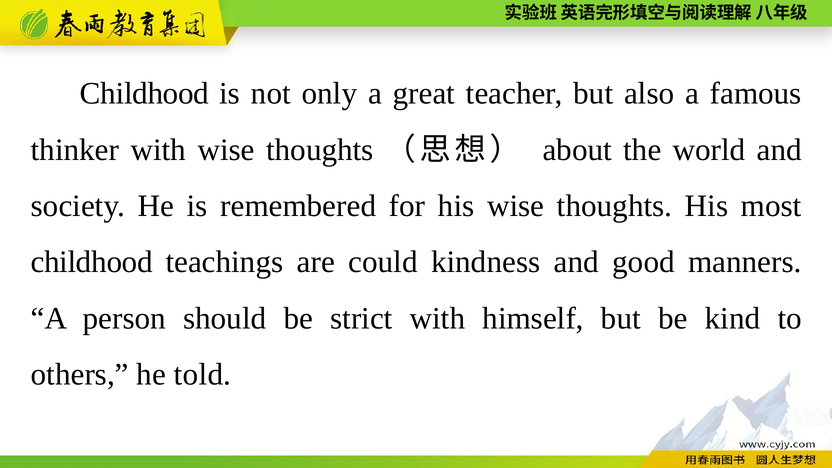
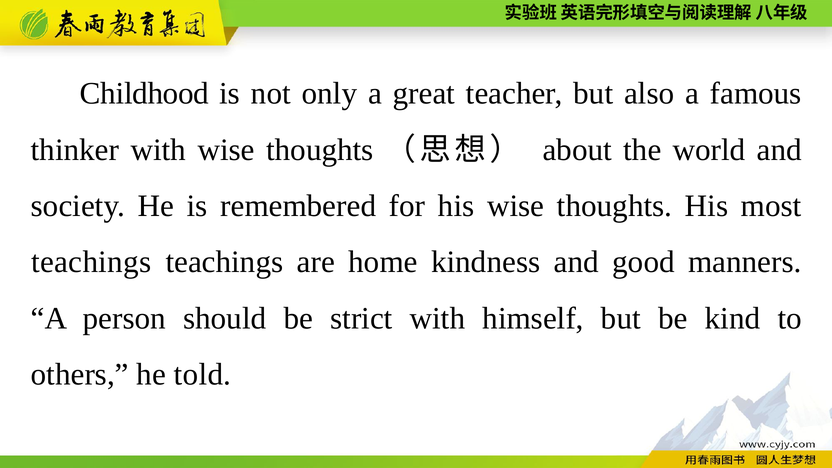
childhood at (92, 262): childhood -> teachings
could: could -> home
